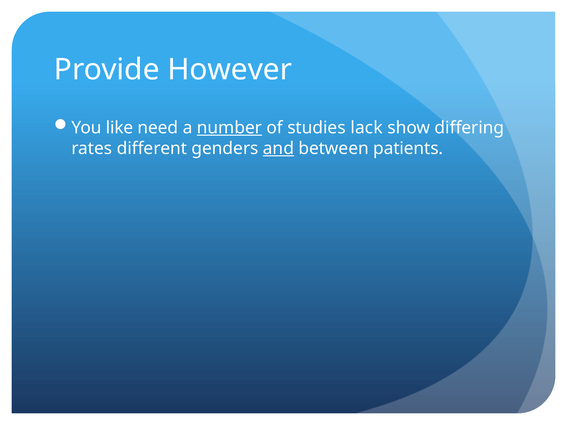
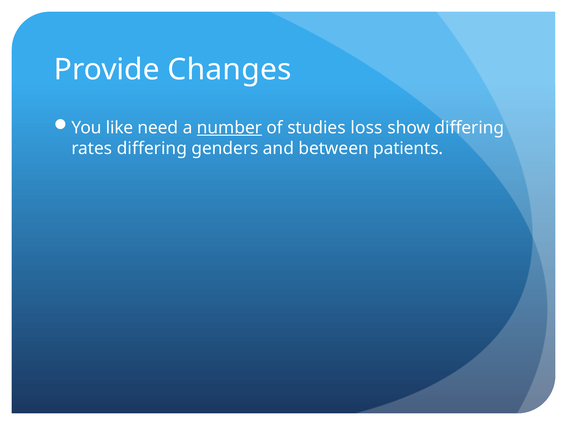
However: However -> Changes
lack: lack -> loss
rates different: different -> differing
and underline: present -> none
